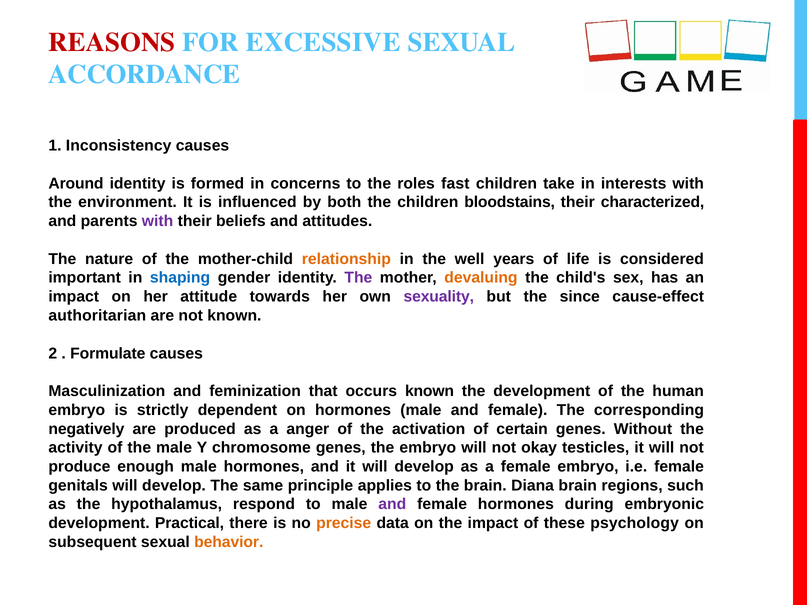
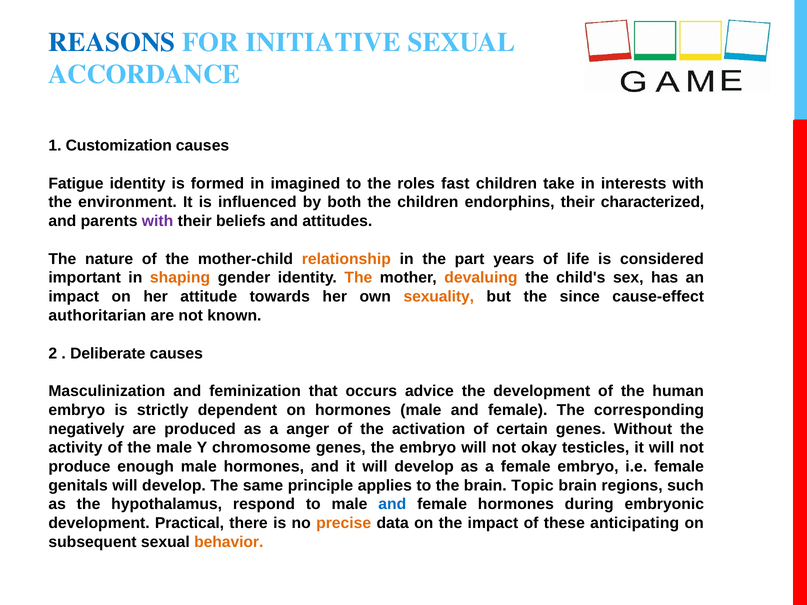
REASONS colour: red -> blue
EXCESSIVE: EXCESSIVE -> INITIATIVE
Inconsistency: Inconsistency -> Customization
Around: Around -> Fatigue
concerns: concerns -> imagined
bloodstains: bloodstains -> endorphins
well: well -> part
shaping colour: blue -> orange
The at (358, 278) colour: purple -> orange
sexuality colour: purple -> orange
Formulate: Formulate -> Deliberate
occurs known: known -> advice
Diana: Diana -> Topic
and at (392, 504) colour: purple -> blue
psychology: psychology -> anticipating
